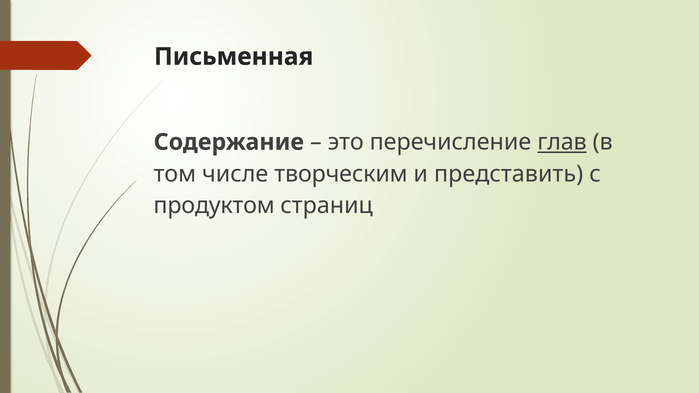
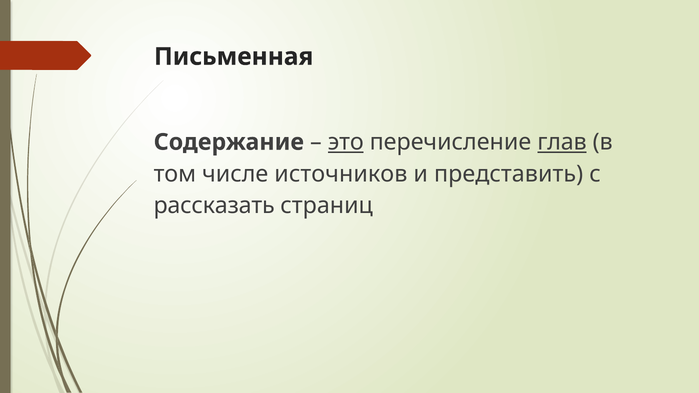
это underline: none -> present
творческим: творческим -> источников
продуктом: продуктом -> рассказать
